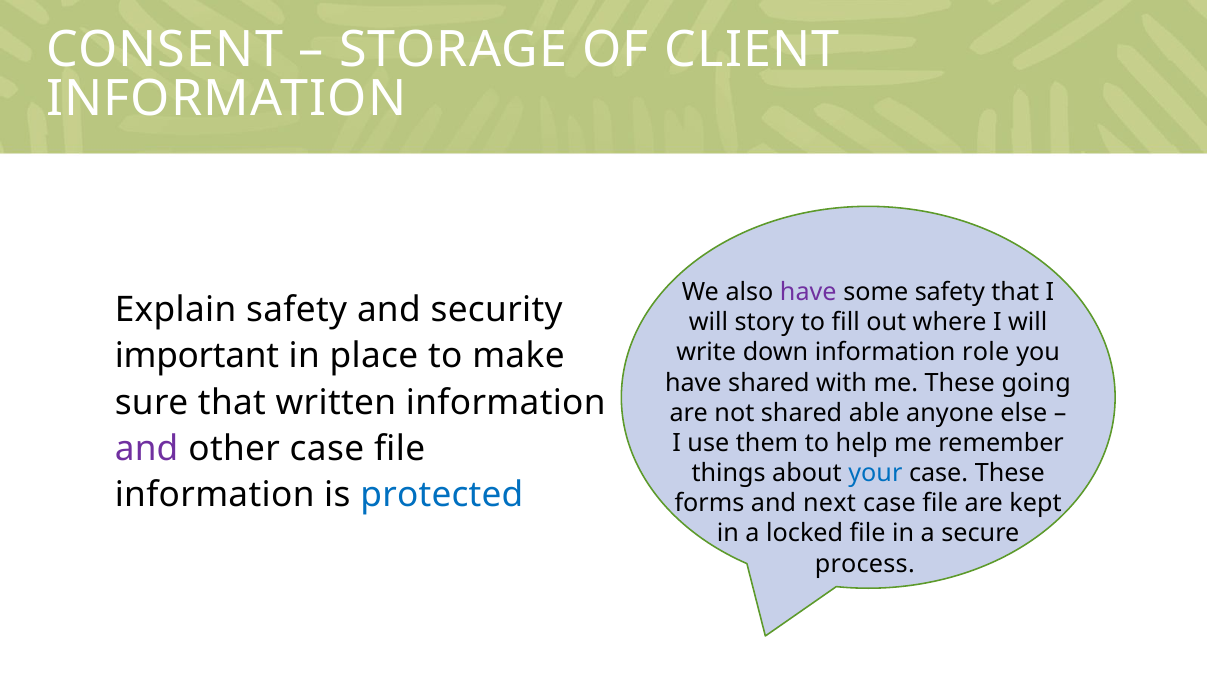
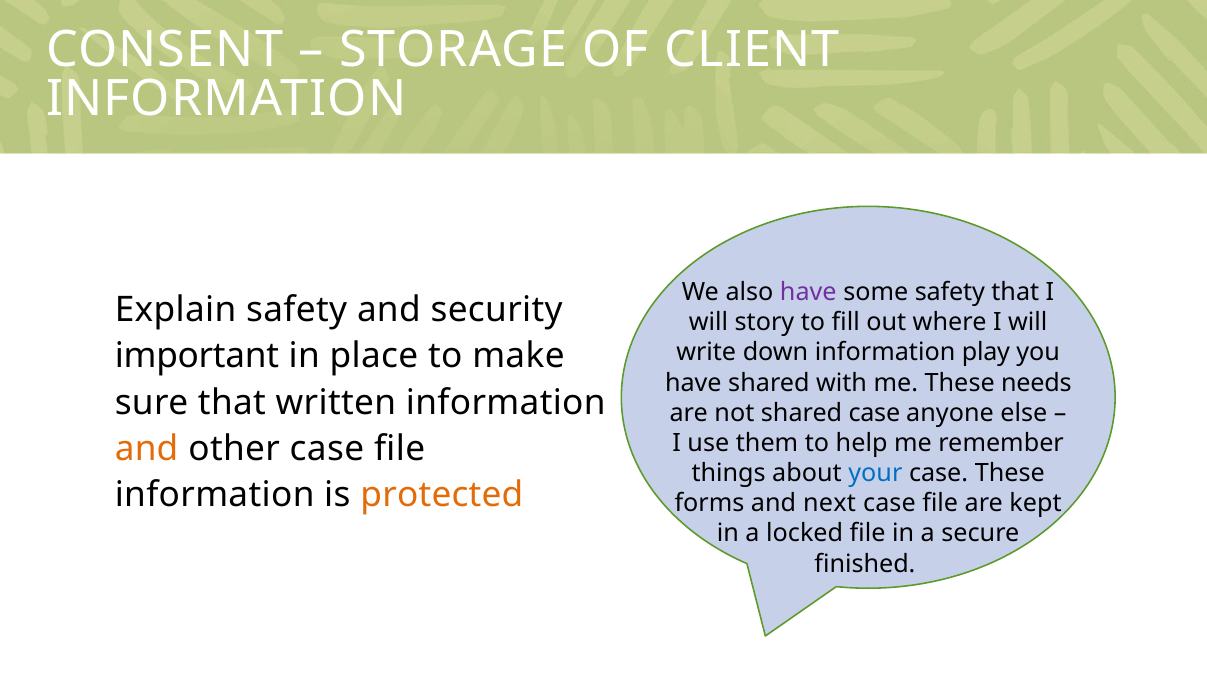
role: role -> play
going: going -> needs
shared able: able -> case
and at (147, 449) colour: purple -> orange
protected colour: blue -> orange
process: process -> finished
